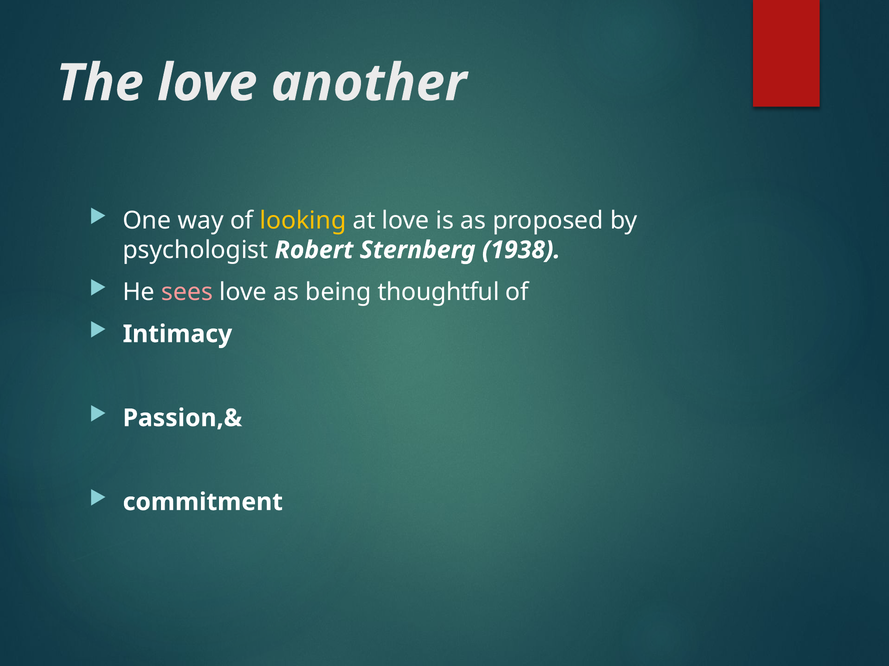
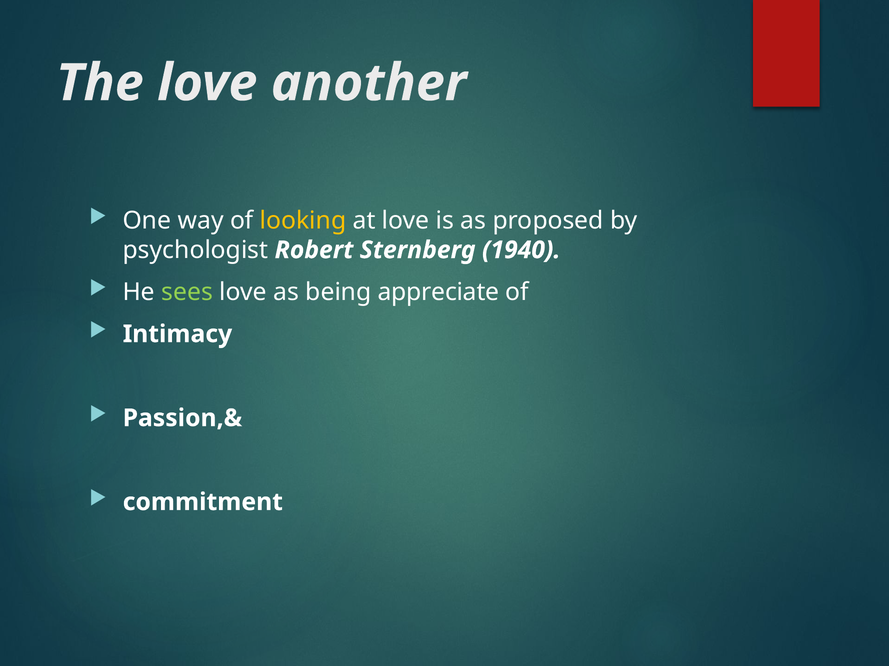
1938: 1938 -> 1940
sees colour: pink -> light green
thoughtful: thoughtful -> appreciate
